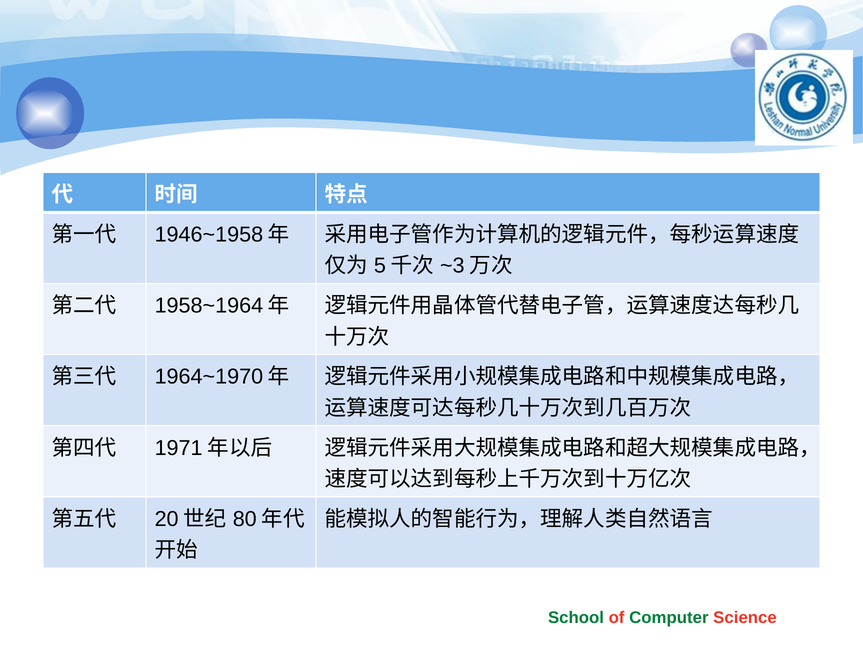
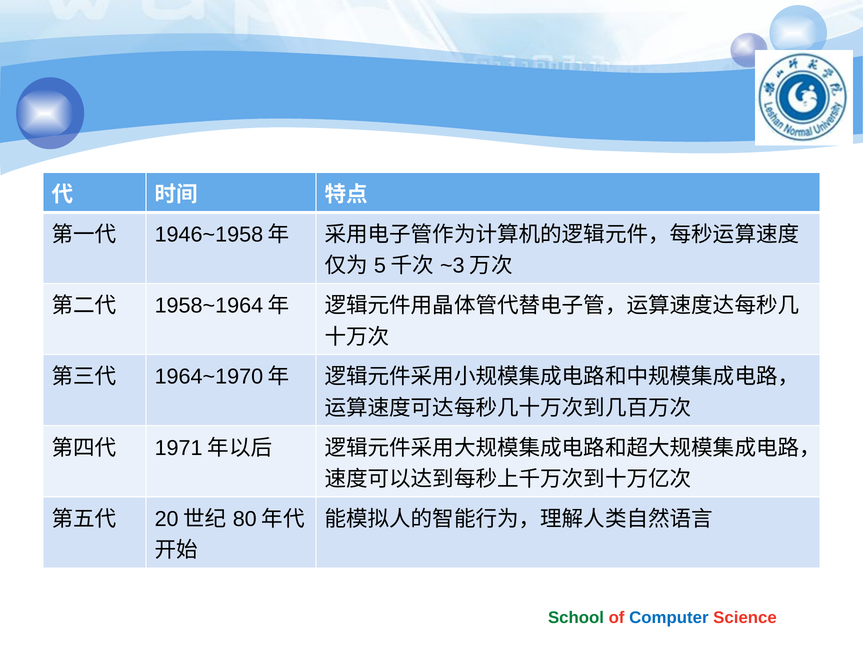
Computer colour: green -> blue
